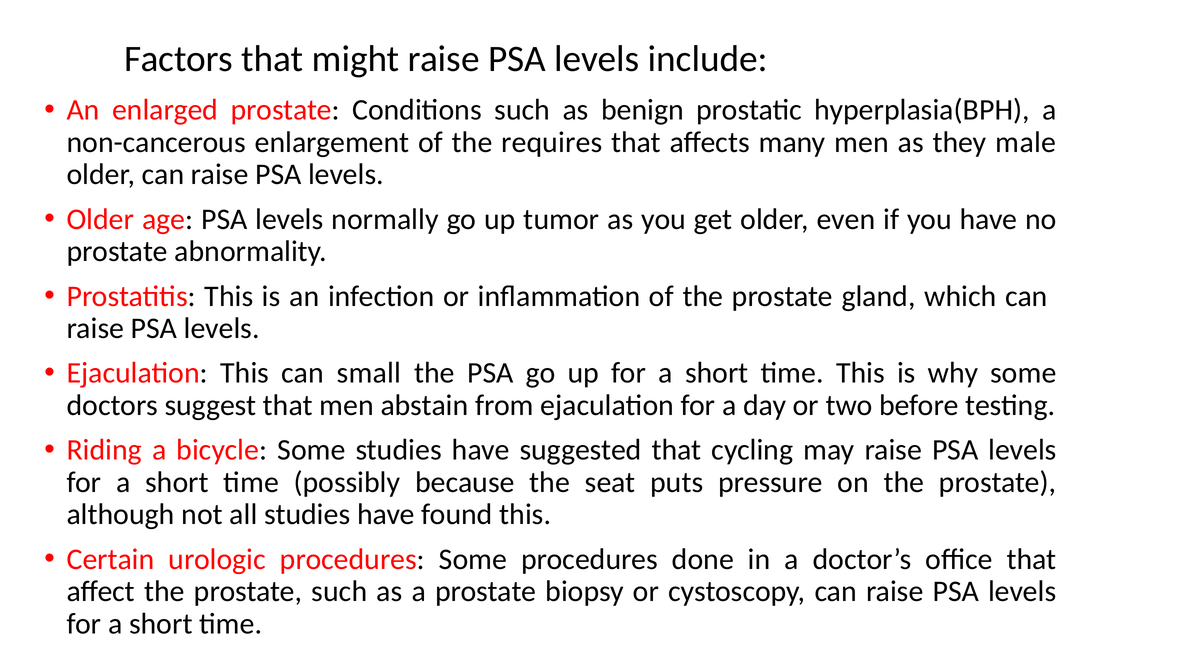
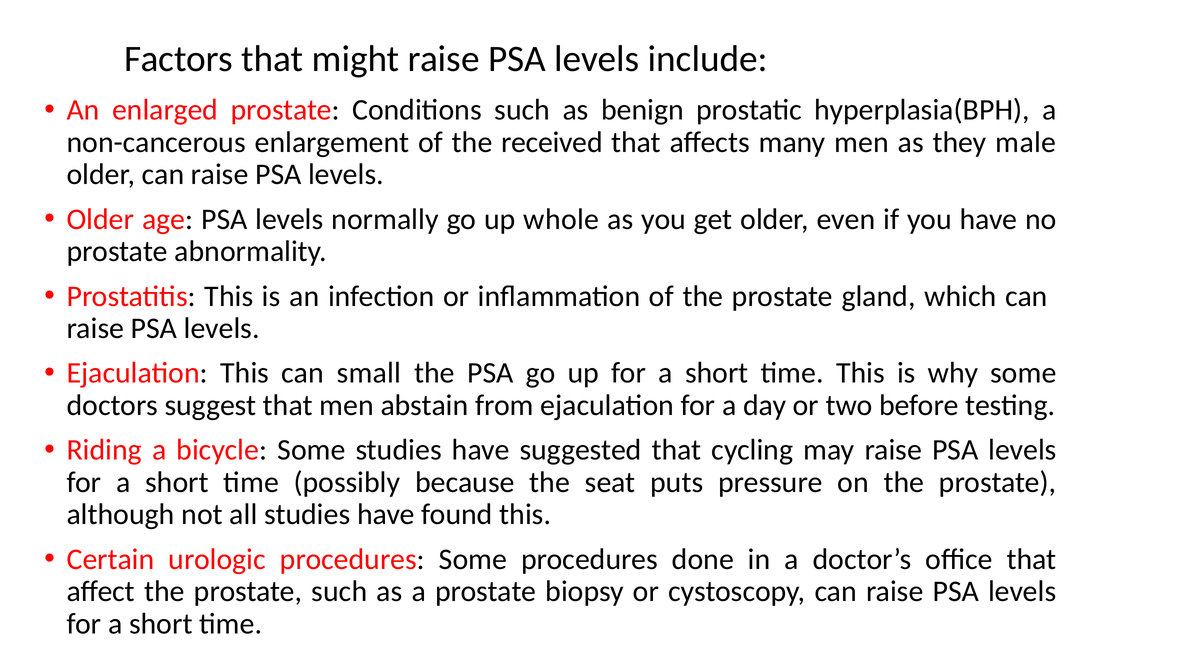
requires: requires -> received
tumor: tumor -> whole
